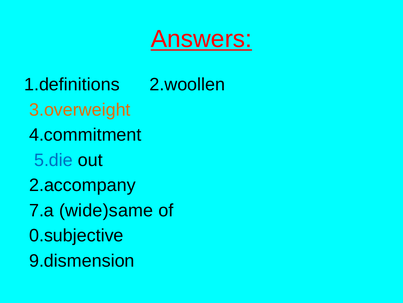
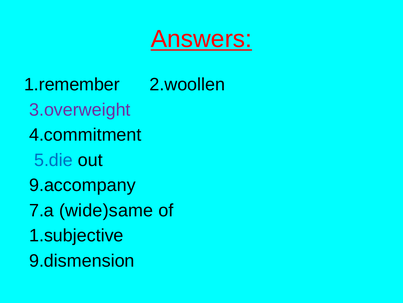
1.definitions: 1.definitions -> 1.remember
3.overweight colour: orange -> purple
2.accompany: 2.accompany -> 9.accompany
0.subjective: 0.subjective -> 1.subjective
